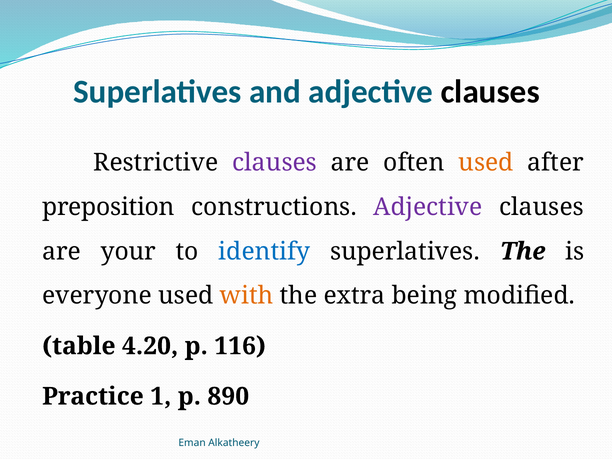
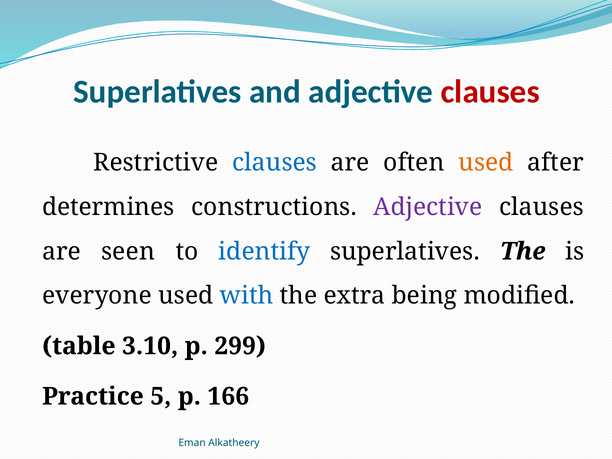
clauses at (490, 92) colour: black -> red
clauses at (275, 163) colour: purple -> blue
preposition: preposition -> determines
your: your -> seen
with colour: orange -> blue
4.20: 4.20 -> 3.10
116: 116 -> 299
1: 1 -> 5
890: 890 -> 166
